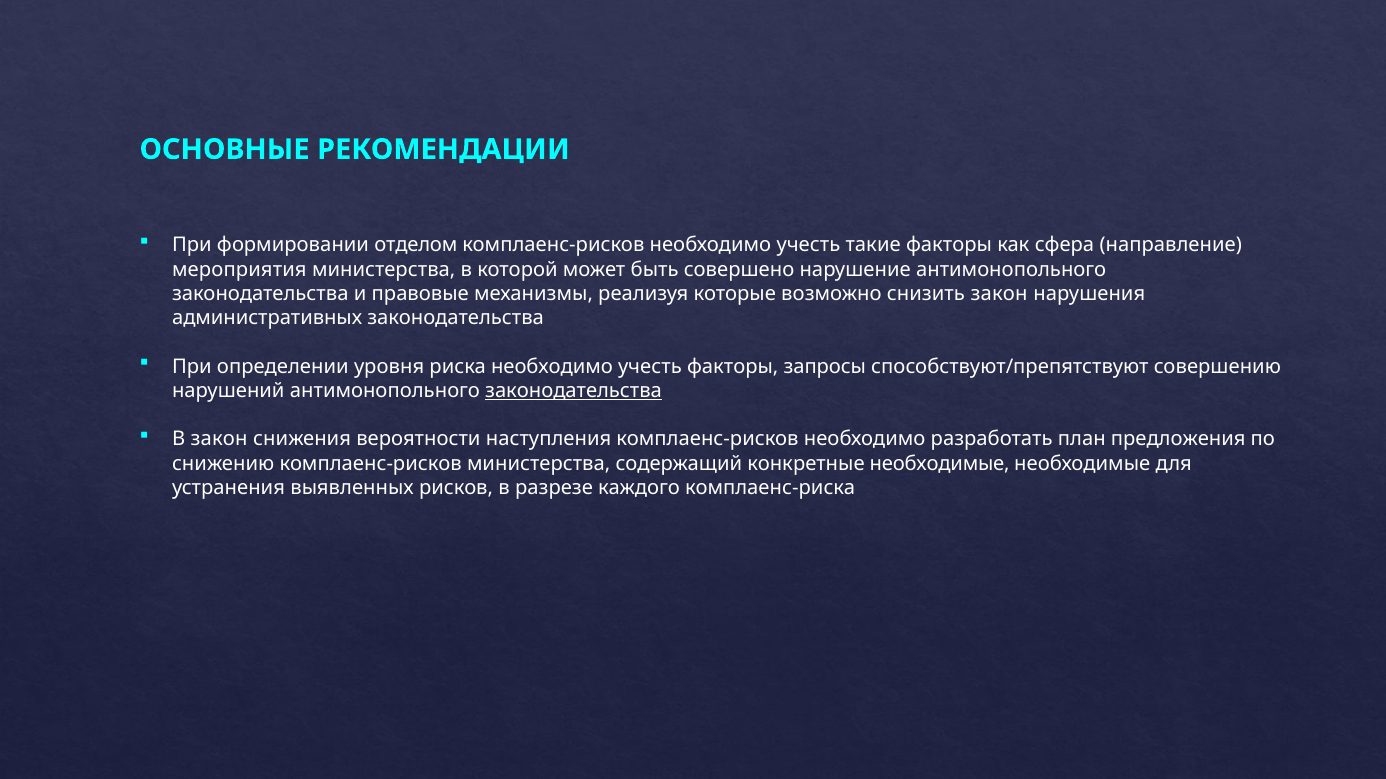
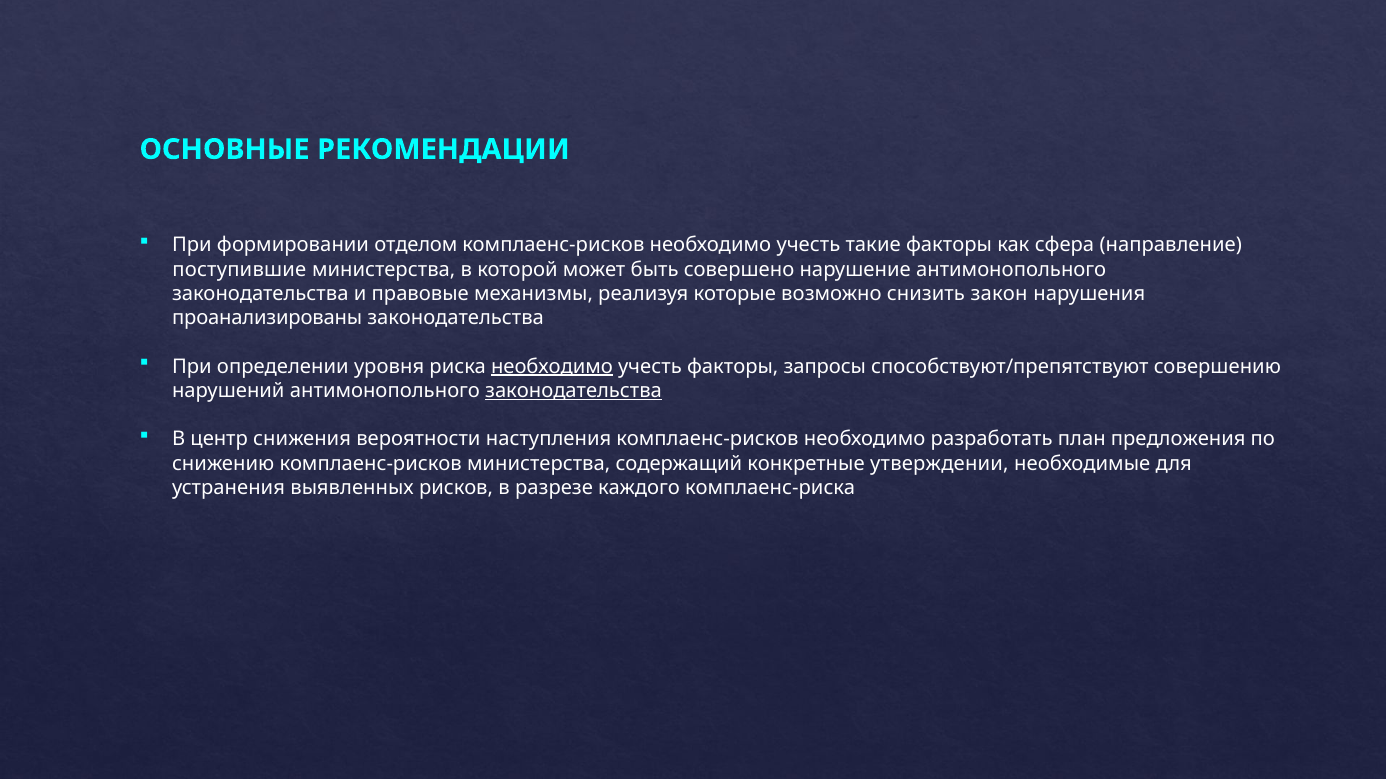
мероприятия: мероприятия -> поступившие
административных: административных -> проанализированы
необходимо at (552, 367) underline: none -> present
В закон: закон -> центр
конкретные необходимые: необходимые -> утверждении
